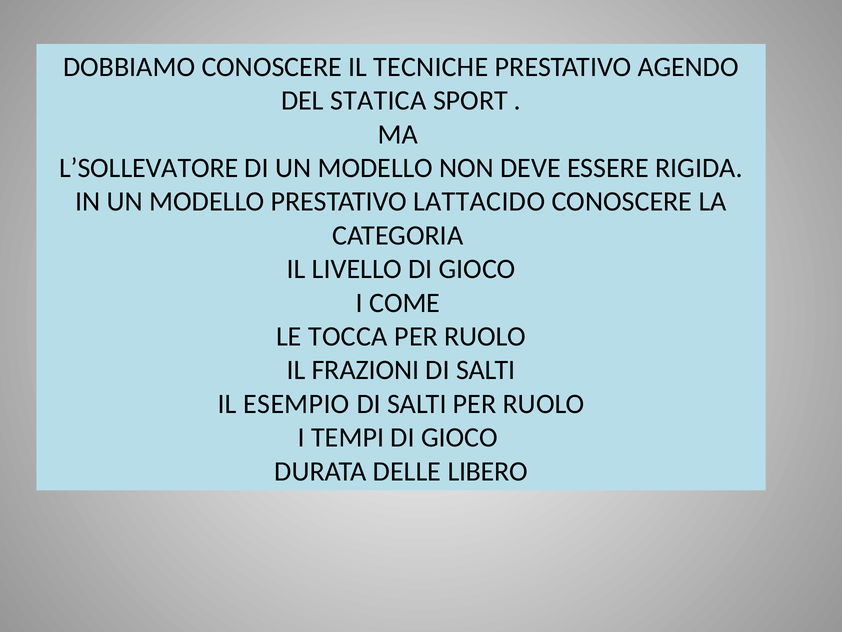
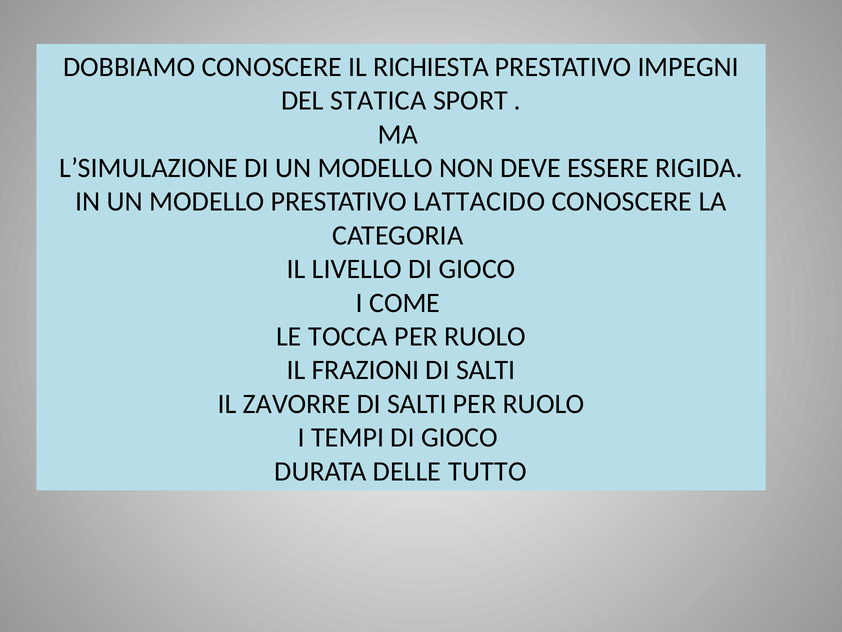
TECNICHE: TECNICHE -> RICHIESTA
AGENDO: AGENDO -> IMPEGNI
L’SOLLEVATORE: L’SOLLEVATORE -> L’SIMULAZIONE
ESEMPIO: ESEMPIO -> ZAVORRE
LIBERO: LIBERO -> TUTTO
